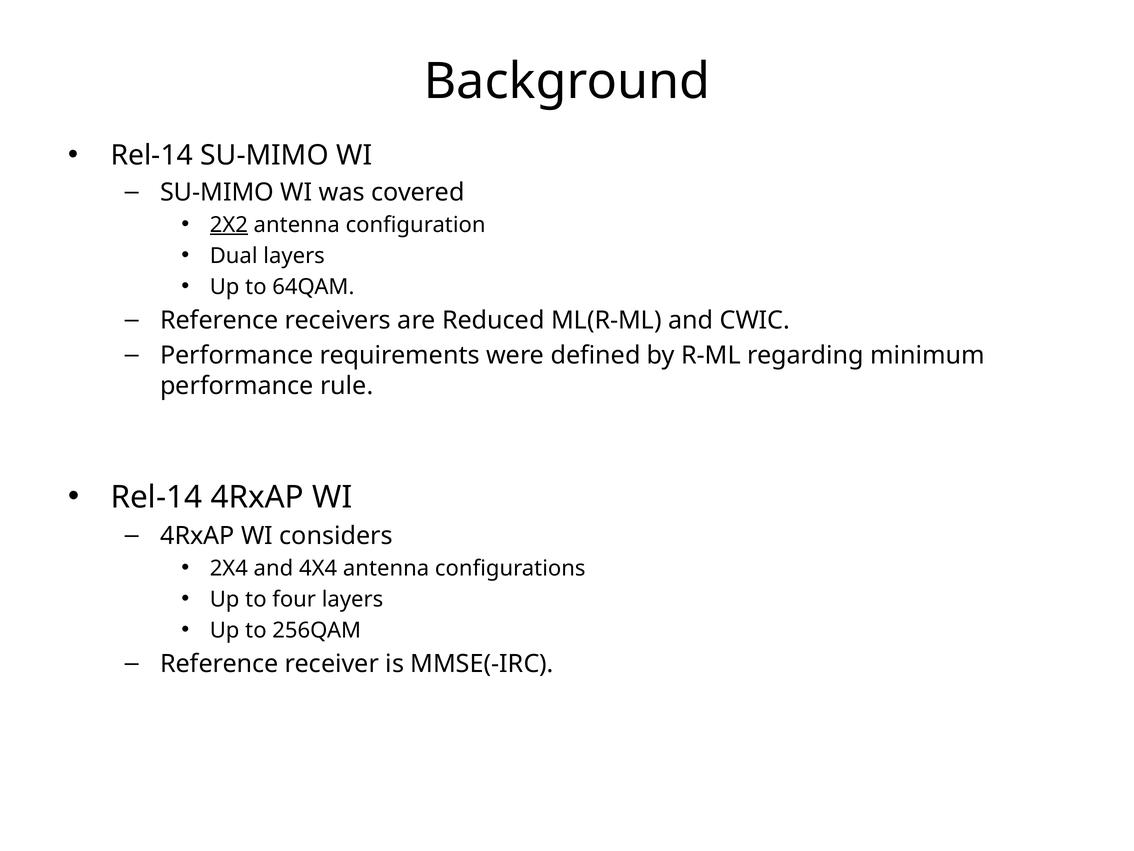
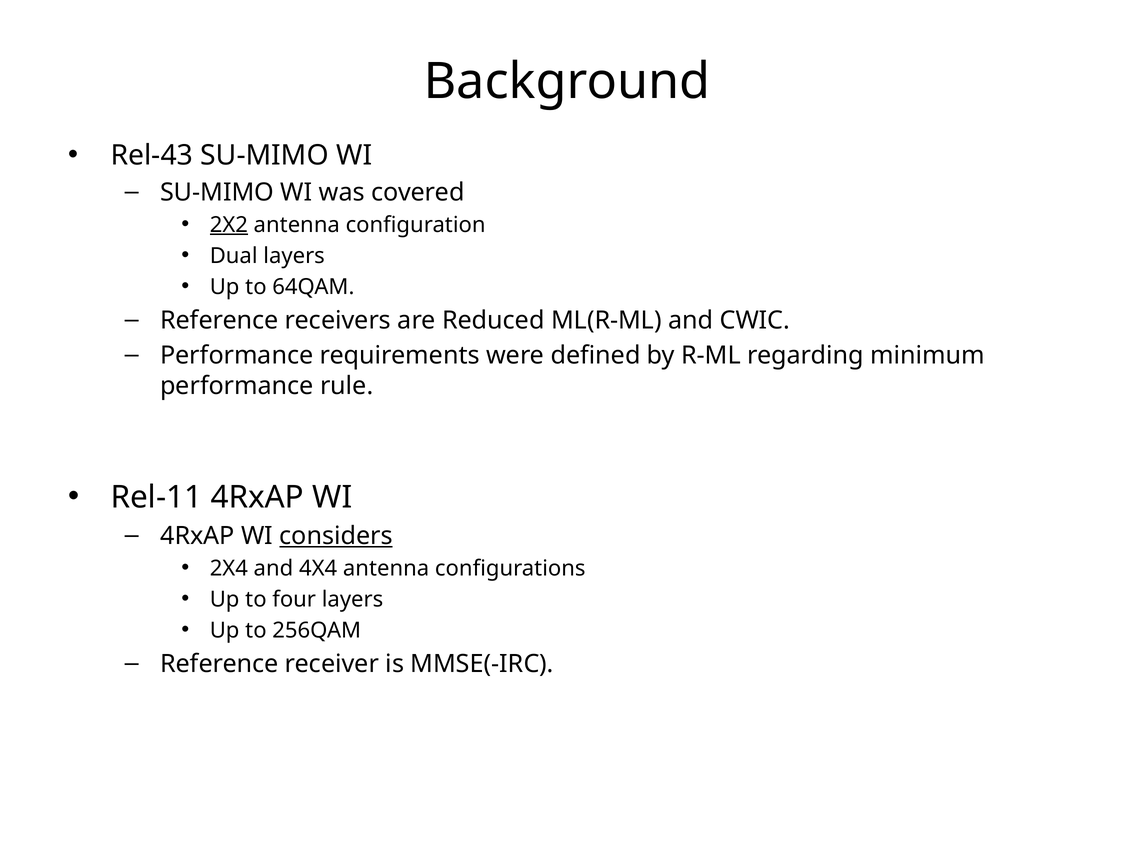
Rel-14 at (152, 155): Rel-14 -> Rel-43
Rel-14 at (156, 497): Rel-14 -> Rel-11
considers underline: none -> present
